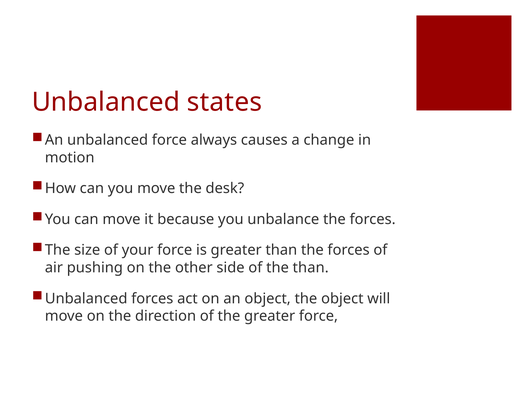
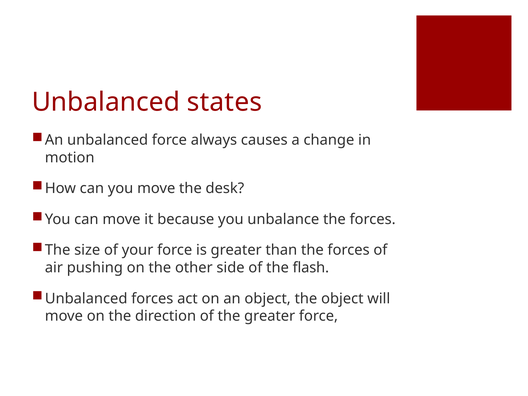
the than: than -> flash
